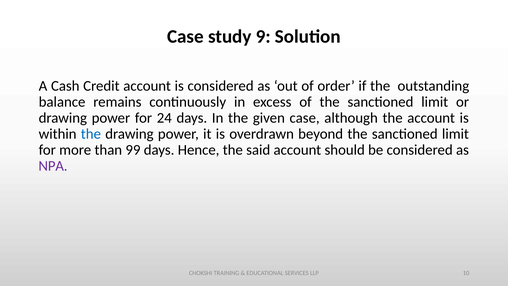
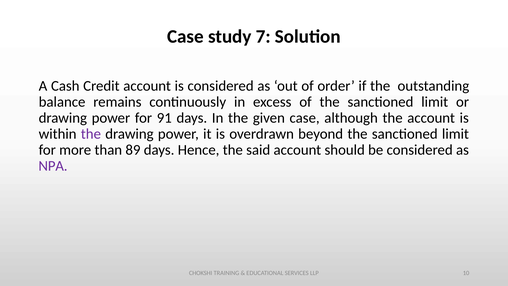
9: 9 -> 7
24: 24 -> 91
the at (91, 134) colour: blue -> purple
99: 99 -> 89
